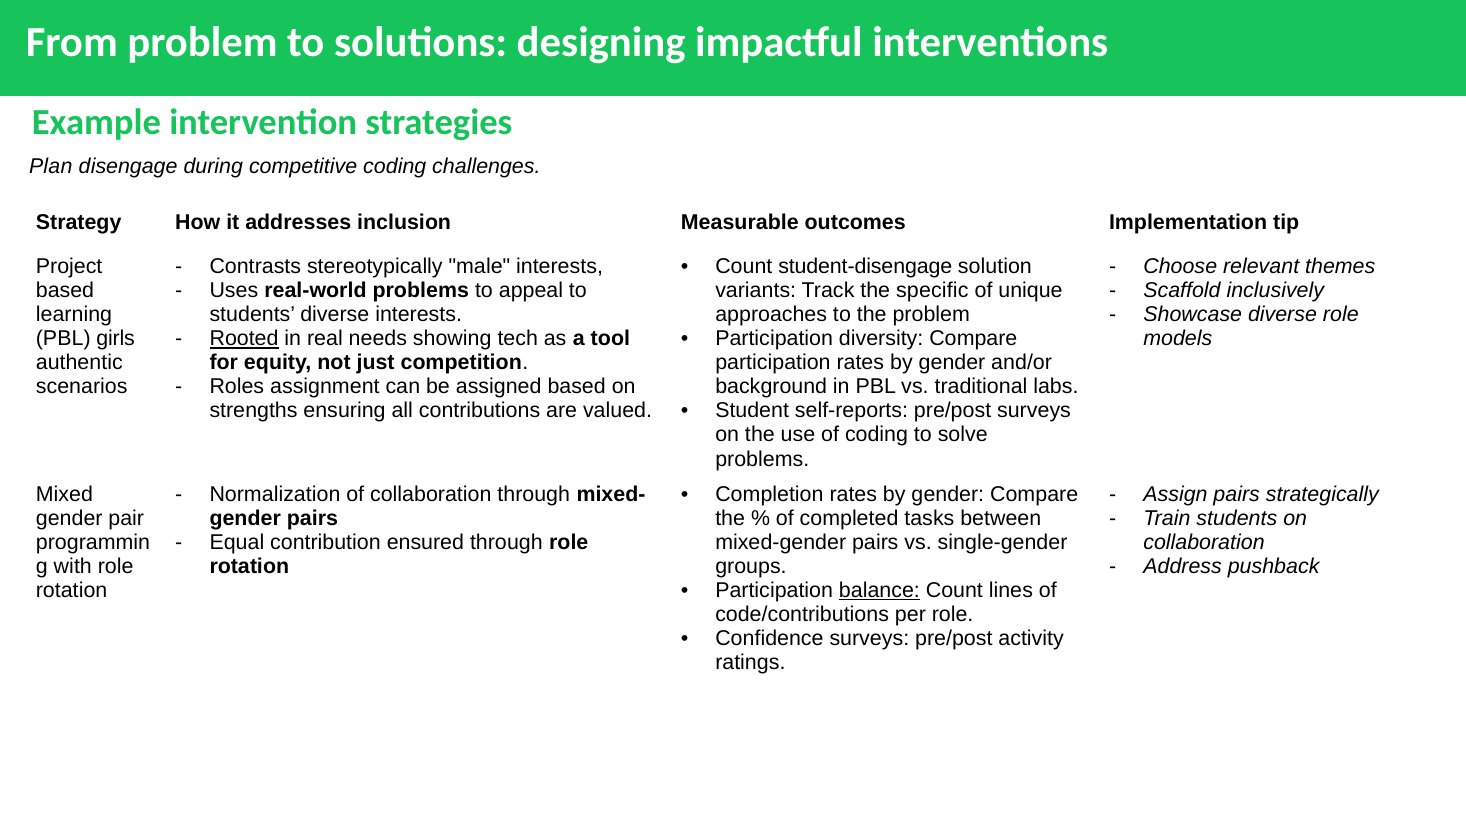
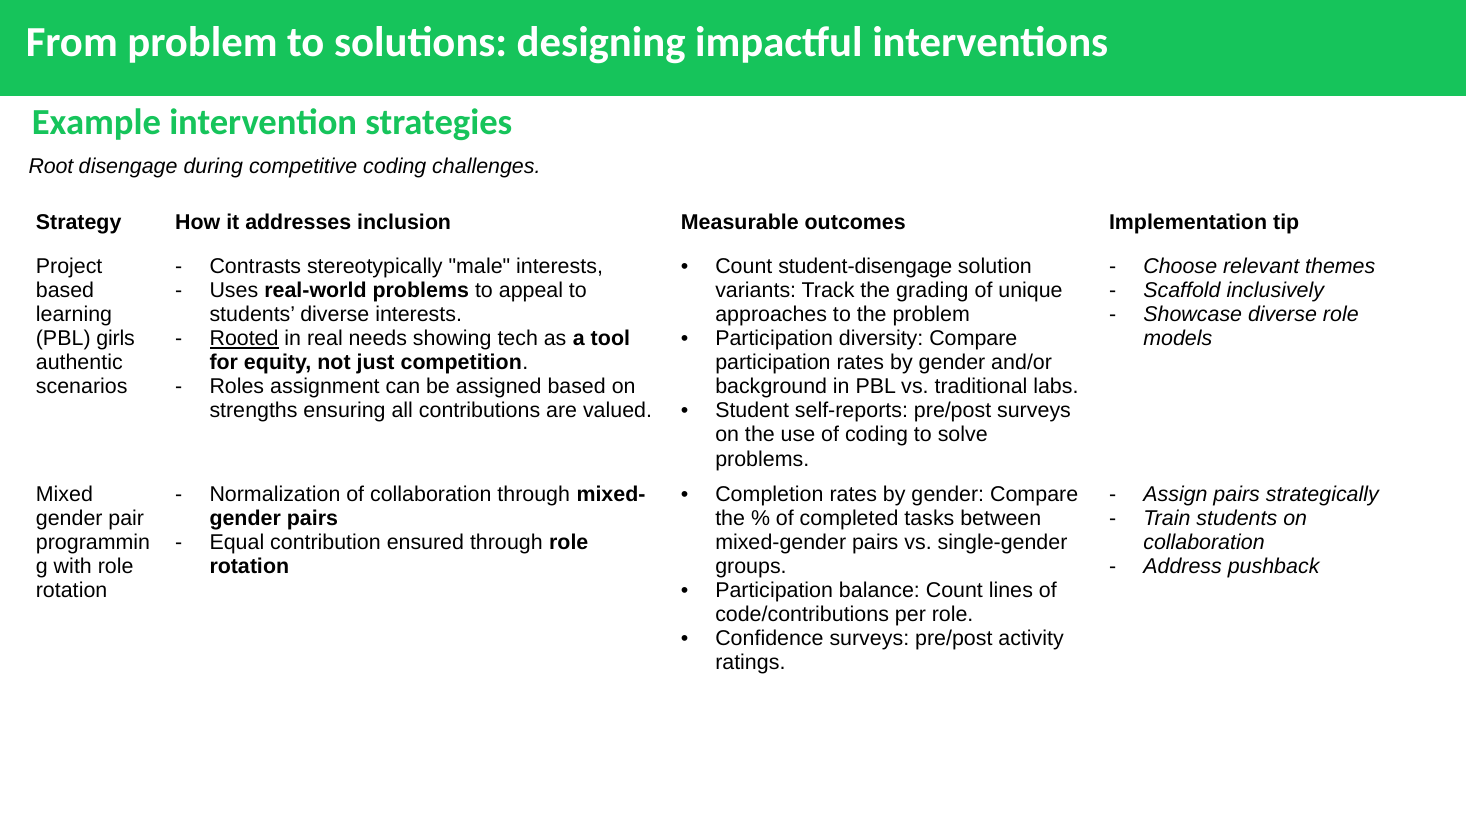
Plan: Plan -> Root
specific: specific -> grading
balance underline: present -> none
